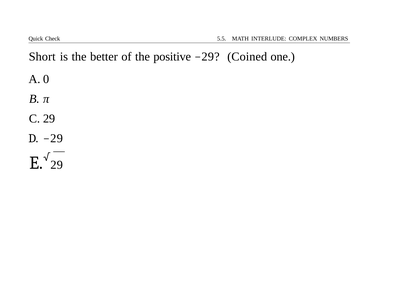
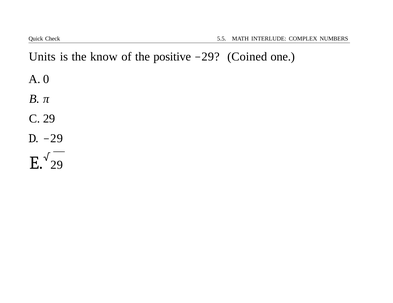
Short: Short -> Units
better: better -> know
